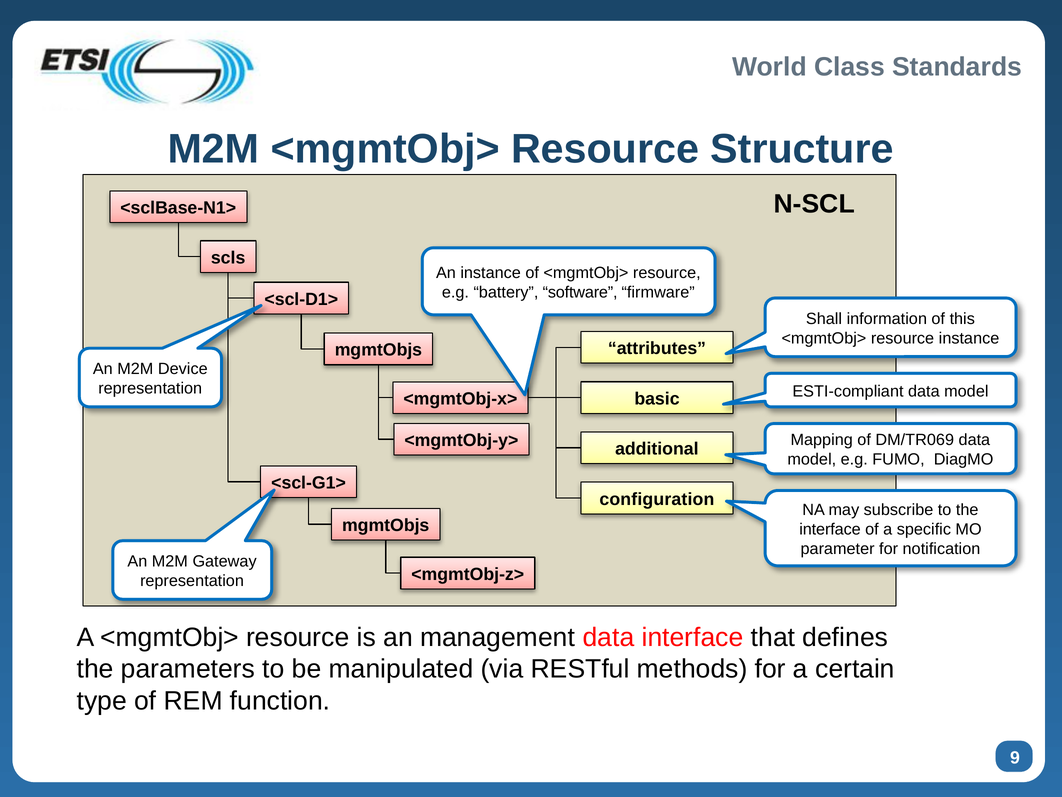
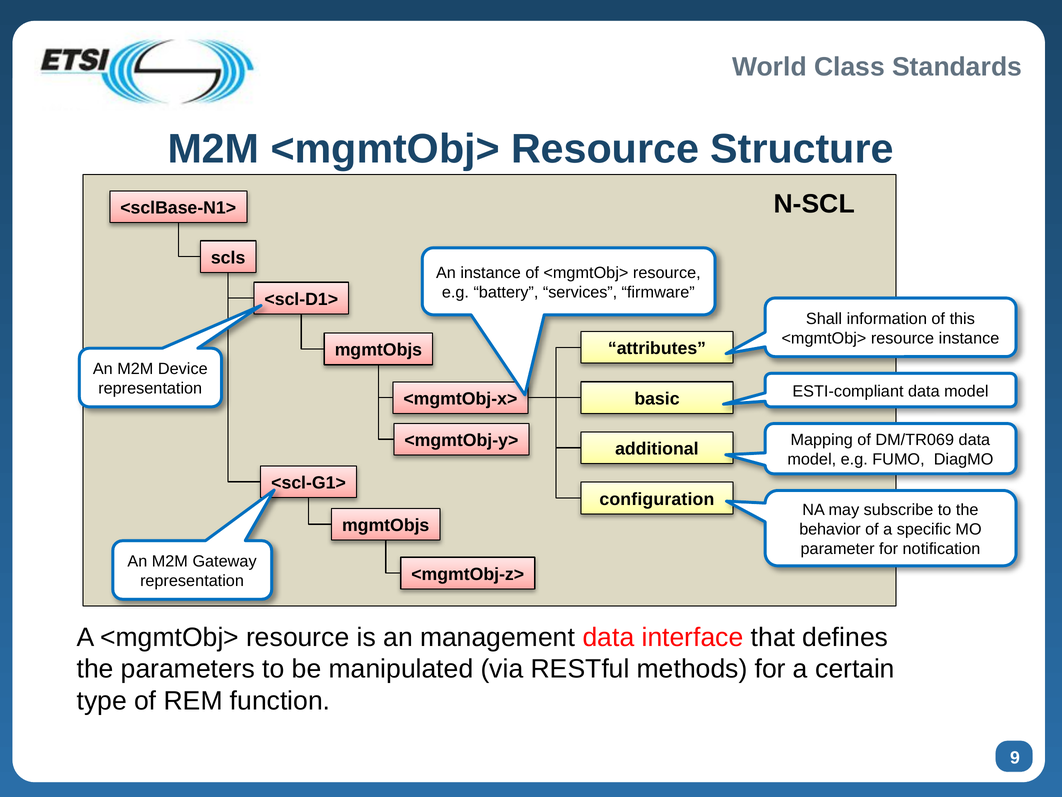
software: software -> services
interface at (830, 529): interface -> behavior
